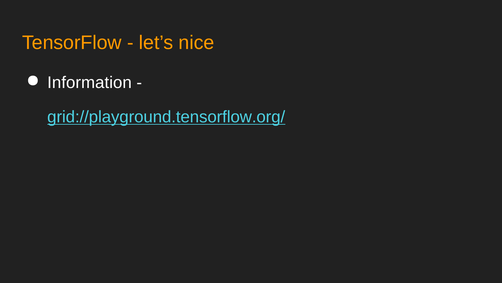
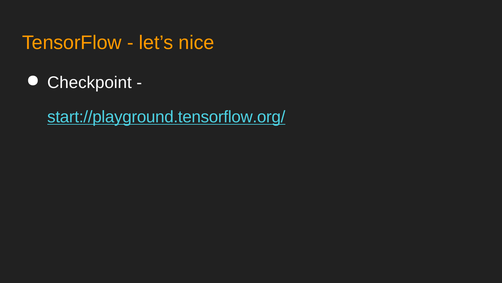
Information: Information -> Checkpoint
grid://playground.tensorflow.org/: grid://playground.tensorflow.org/ -> start://playground.tensorflow.org/
